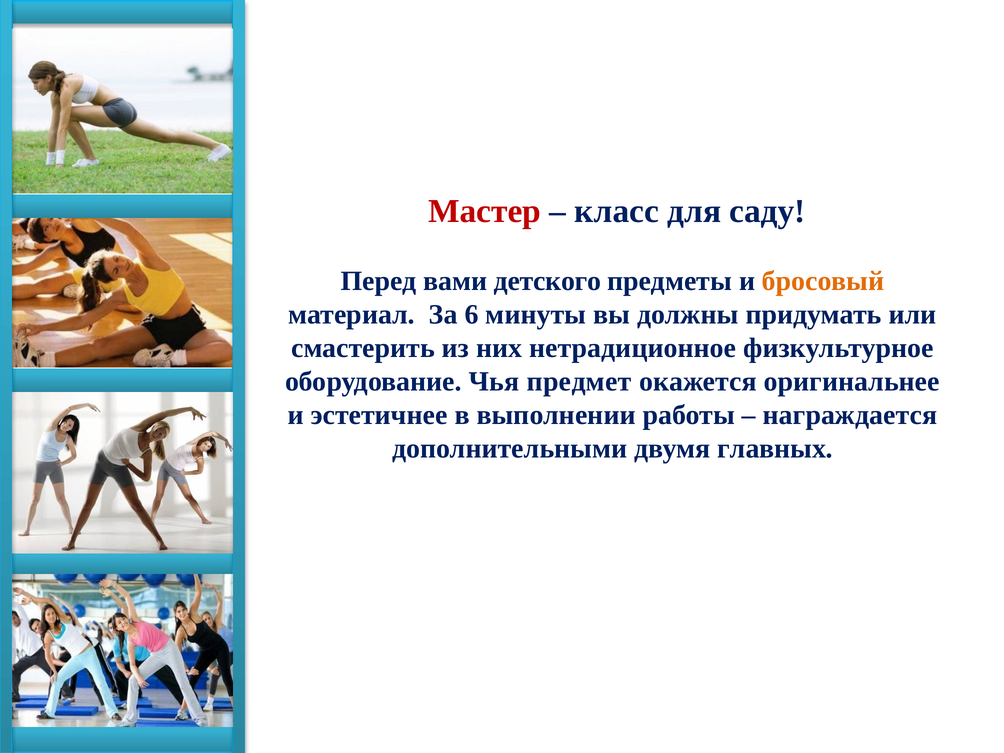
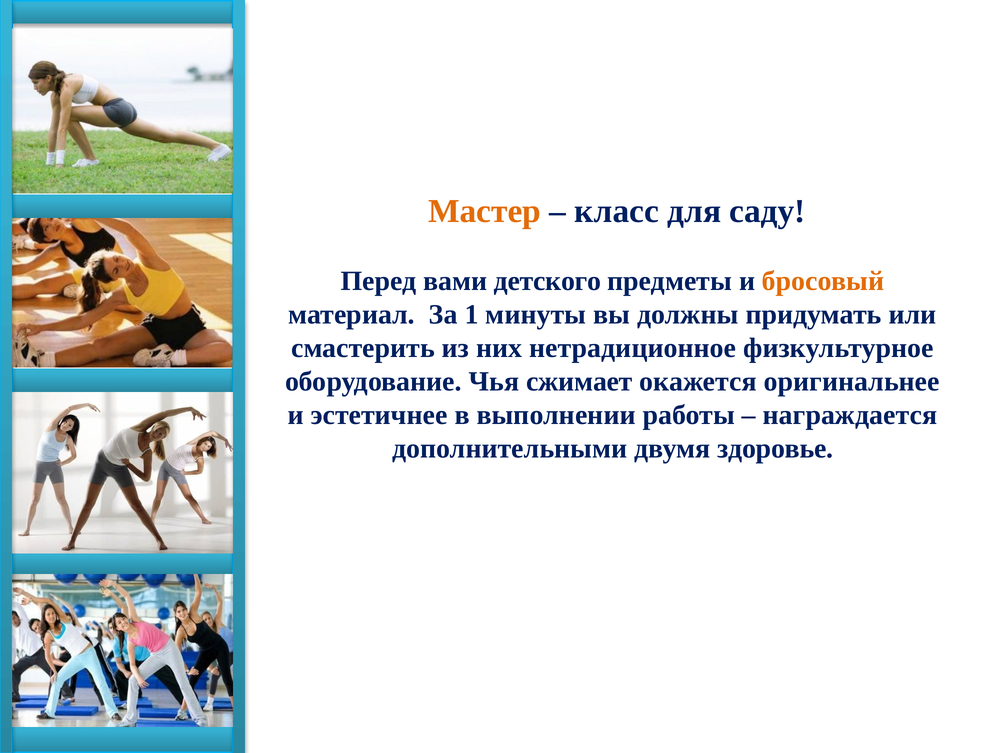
Мастер colour: red -> orange
6: 6 -> 1
предмет: предмет -> сжимает
главных: главных -> здоровье
